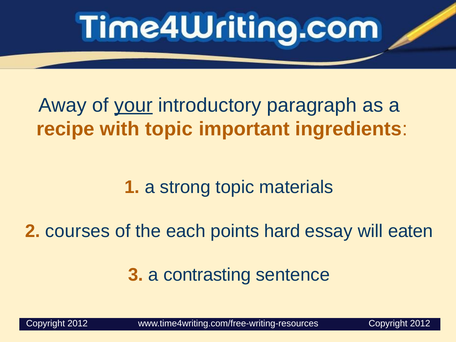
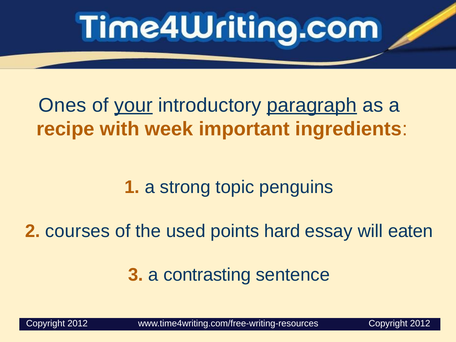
Away: Away -> Ones
paragraph underline: none -> present
with topic: topic -> week
materials: materials -> penguins
each: each -> used
